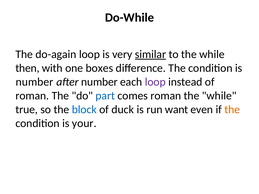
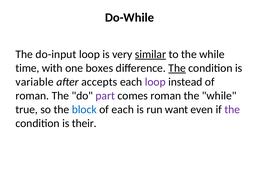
do-again: do-again -> do-input
then: then -> time
The at (177, 68) underline: none -> present
number at (35, 82): number -> variable
after number: number -> accepts
part colour: blue -> purple
of duck: duck -> each
the at (232, 110) colour: orange -> purple
your: your -> their
